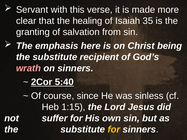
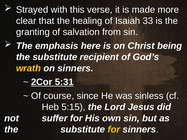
Servant: Servant -> Strayed
35: 35 -> 33
wrath colour: pink -> yellow
5:40: 5:40 -> 5:31
1:15: 1:15 -> 5:15
